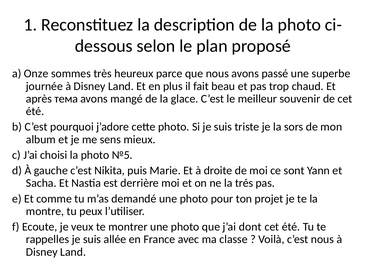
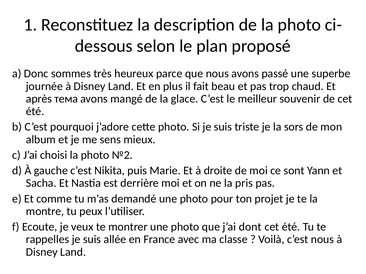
Onze: Onze -> Donc
№5: №5 -> №2
trés: trés -> pris
